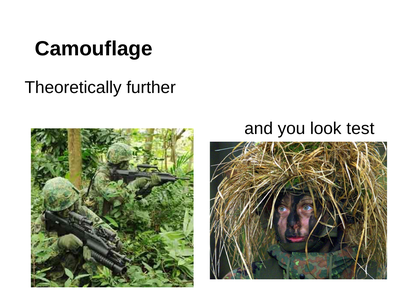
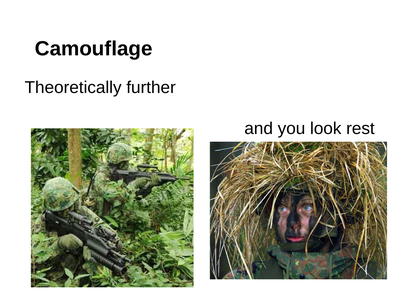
test: test -> rest
